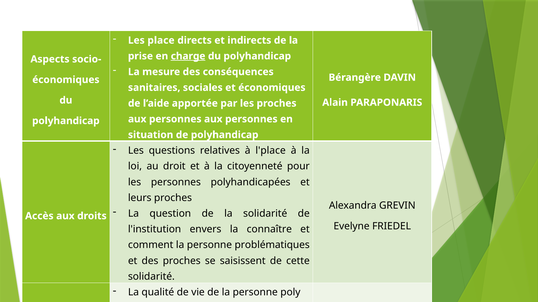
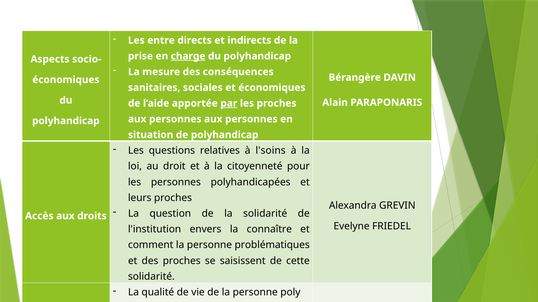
Les place: place -> entre
par underline: none -> present
l'place: l'place -> l'soins
